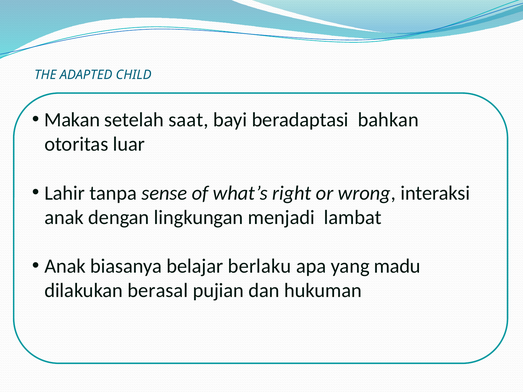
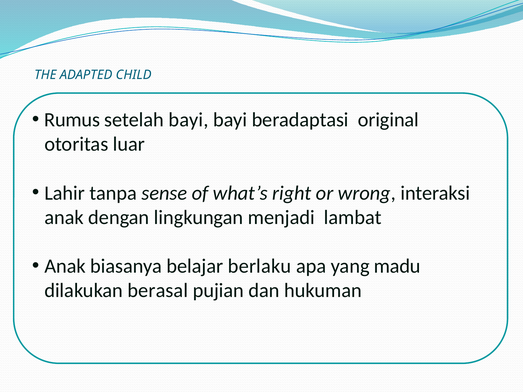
Makan: Makan -> Rumus
setelah saat: saat -> bayi
bahkan: bahkan -> original
